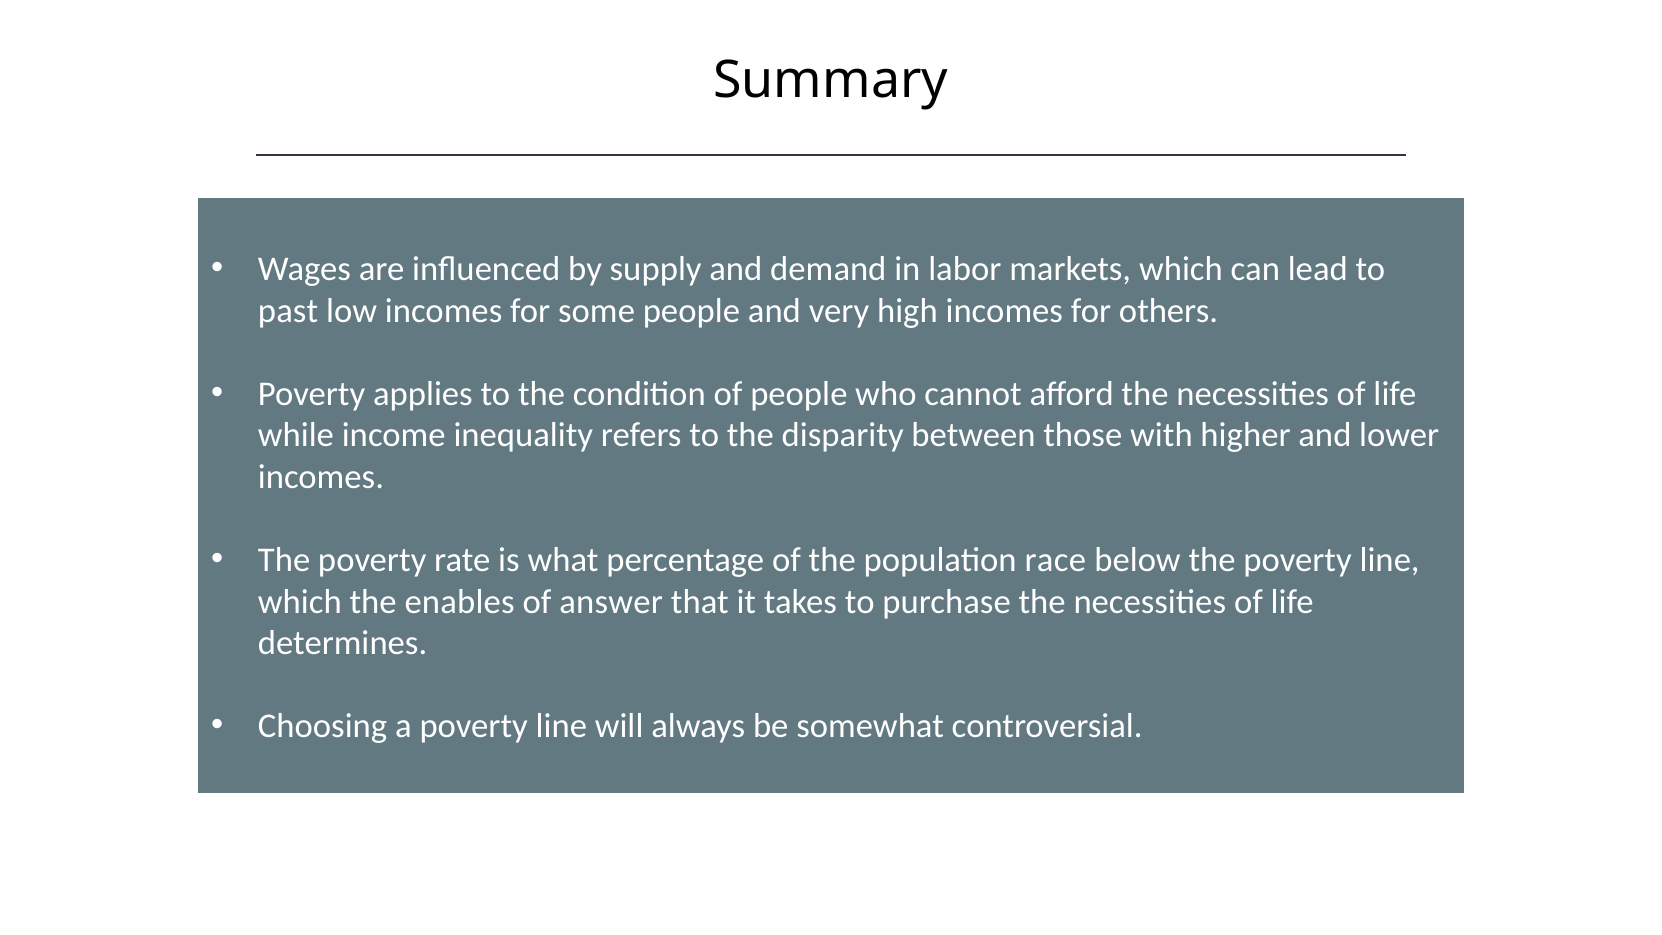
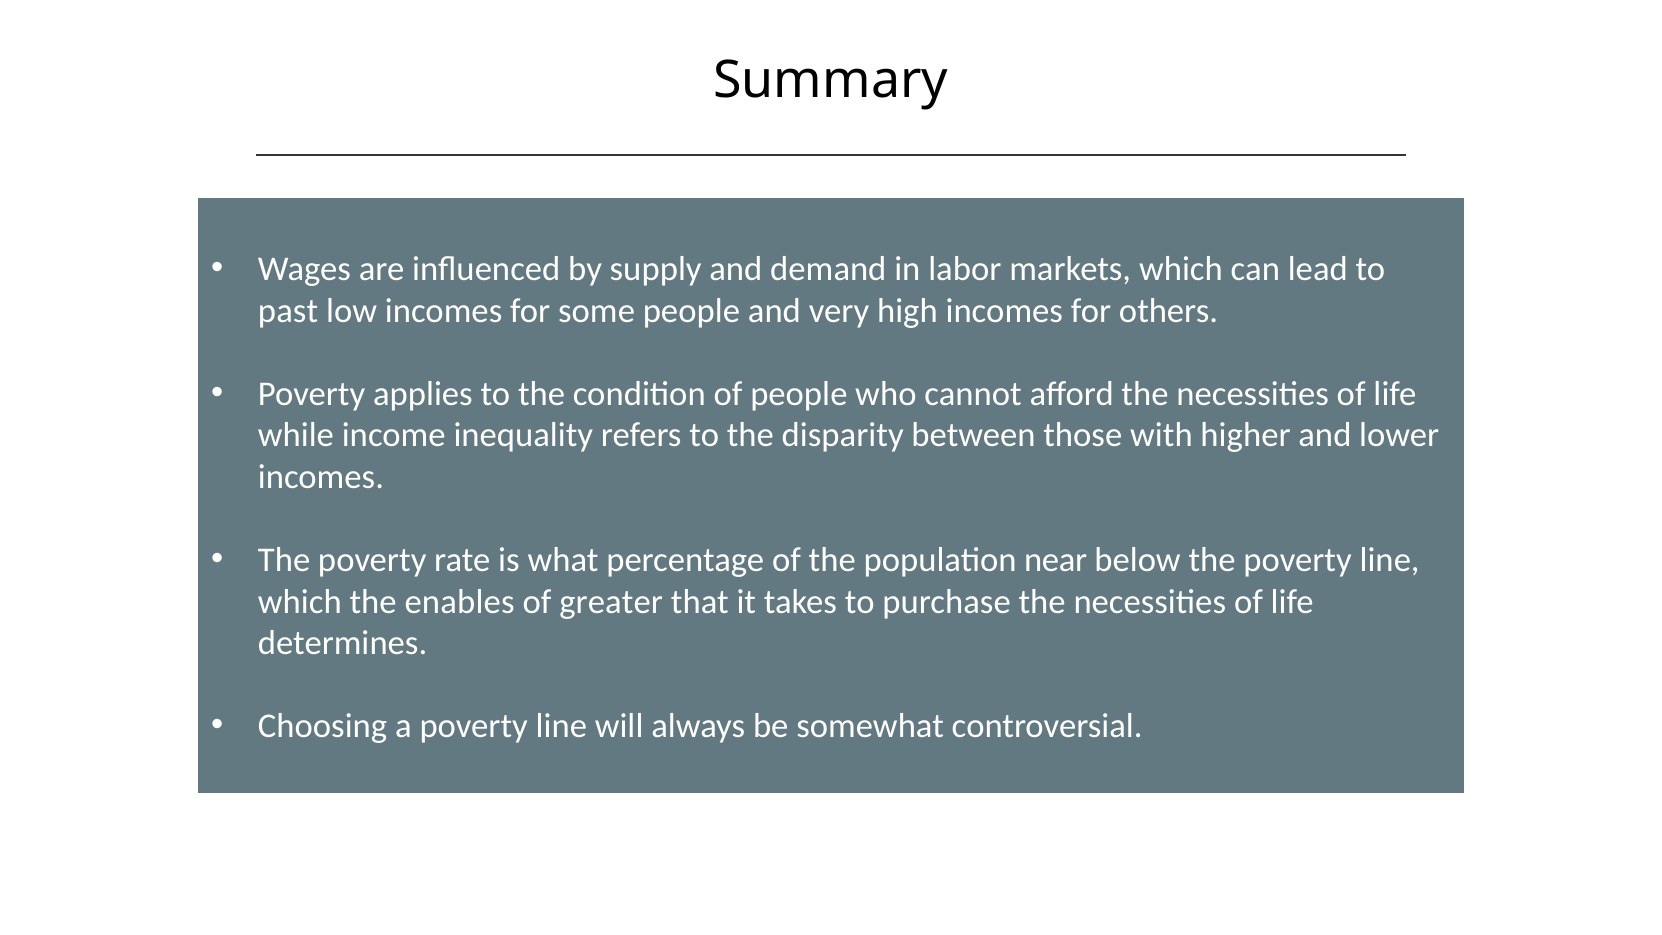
race: race -> near
answer: answer -> greater
